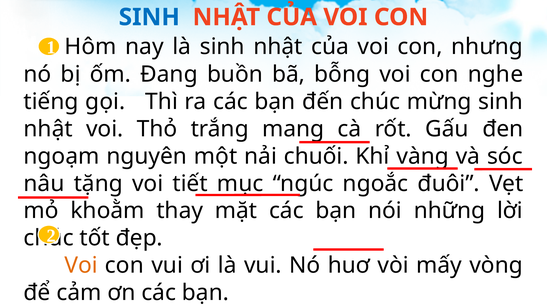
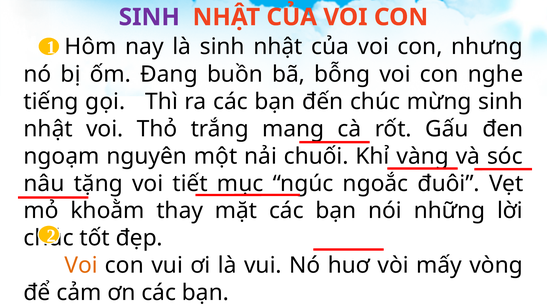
SINH at (149, 17) colour: blue -> purple
